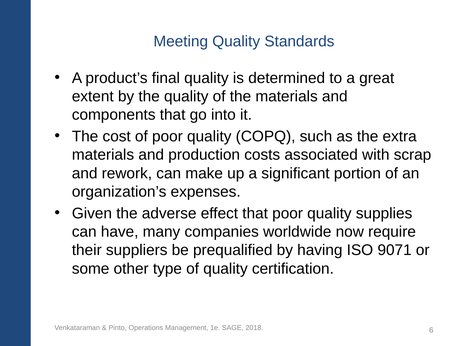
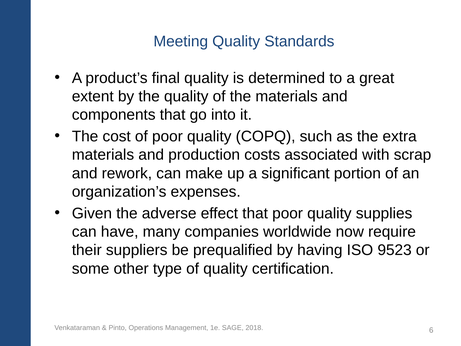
9071: 9071 -> 9523
